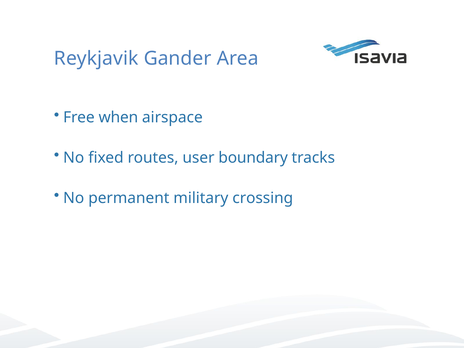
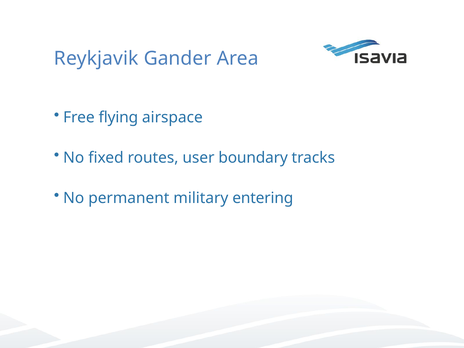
when: when -> flying
crossing: crossing -> entering
